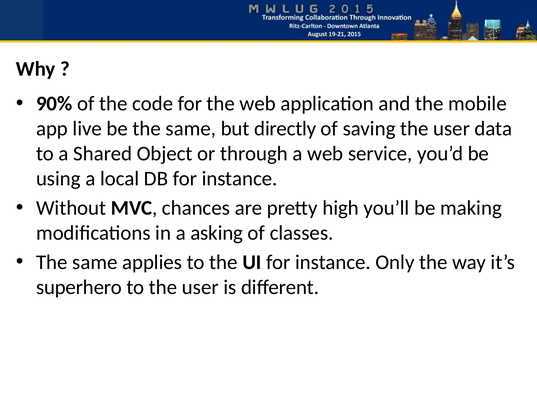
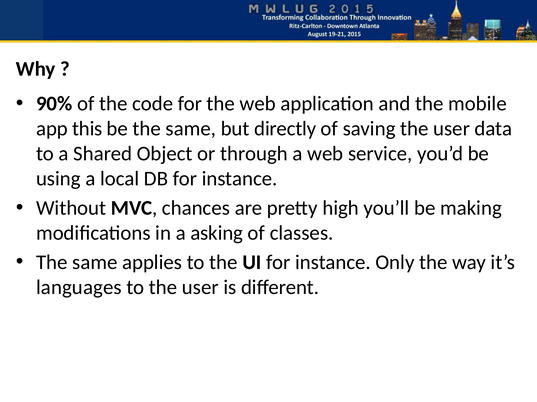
live: live -> this
superhero: superhero -> languages
